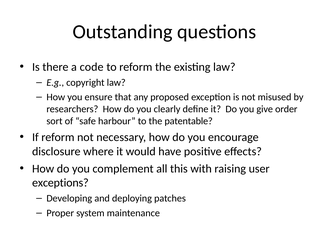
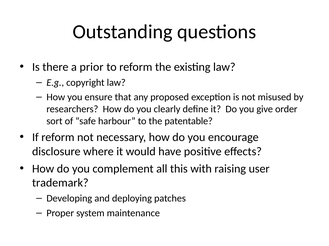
code: code -> prior
exceptions: exceptions -> trademark
